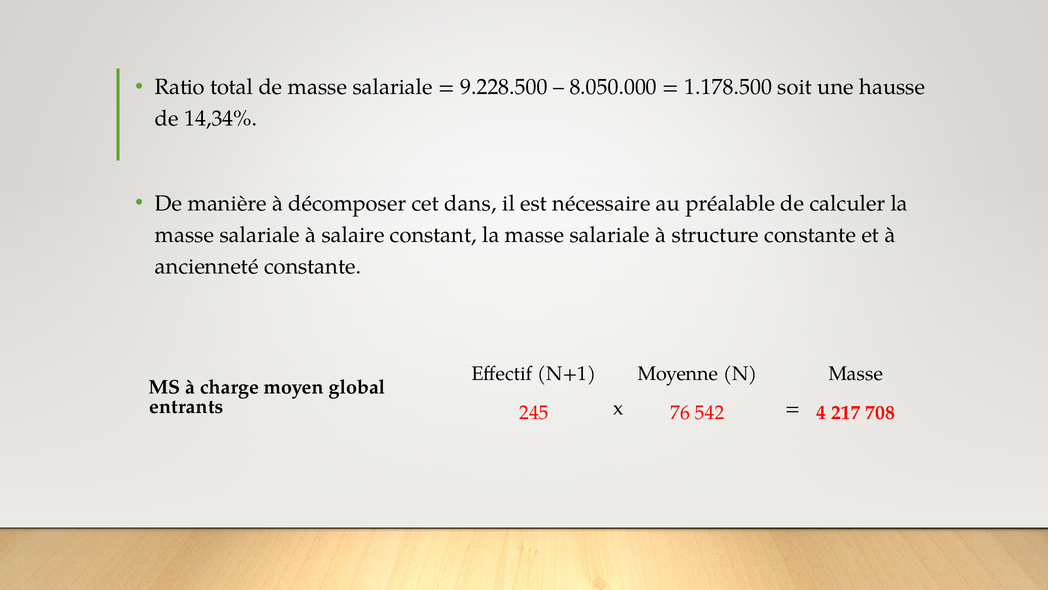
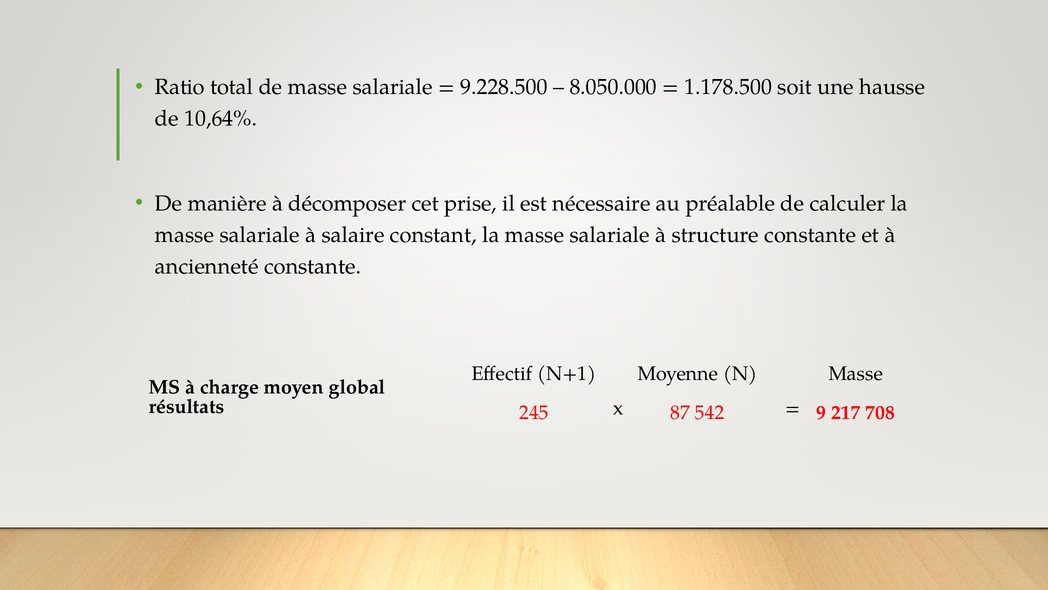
14,34%: 14,34% -> 10,64%
dans: dans -> prise
entrants: entrants -> résultats
76: 76 -> 87
4: 4 -> 9
